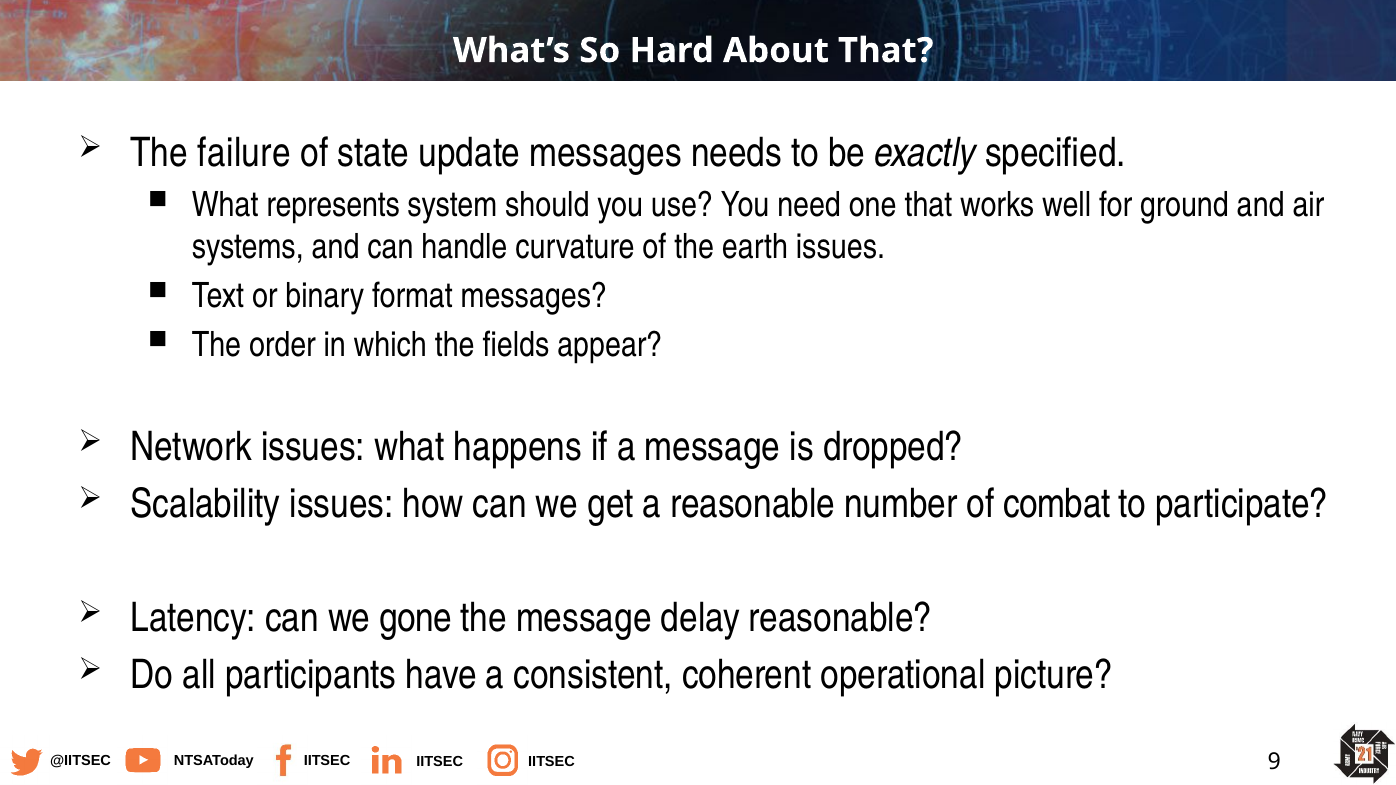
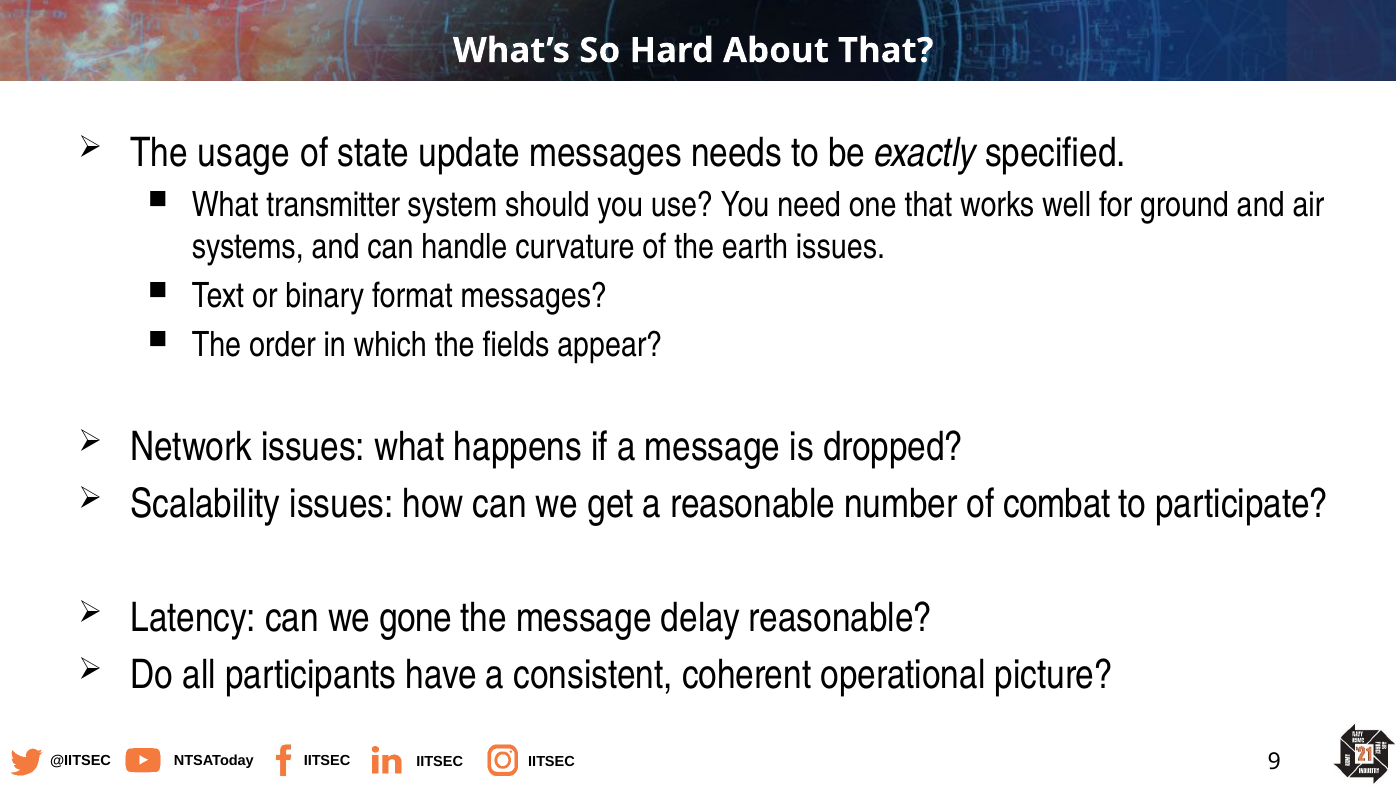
failure: failure -> usage
represents: represents -> transmitter
